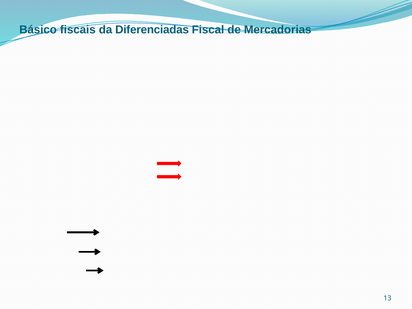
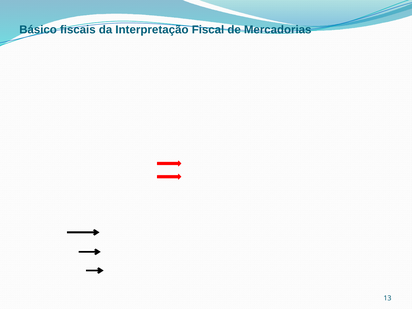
Diferenciadas: Diferenciadas -> Interpretação
